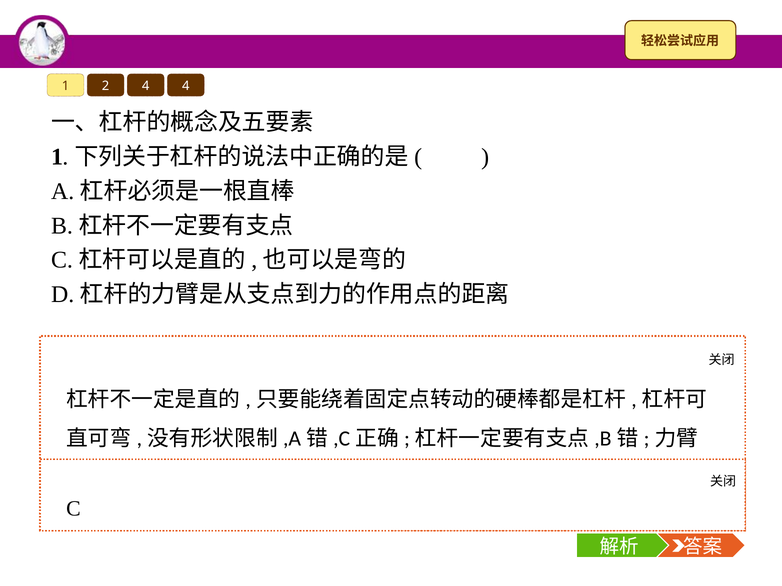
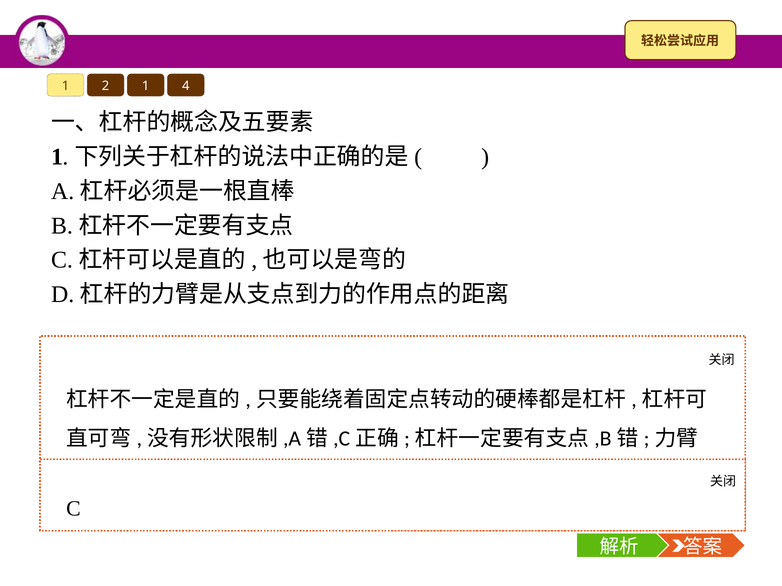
2 4: 4 -> 1
